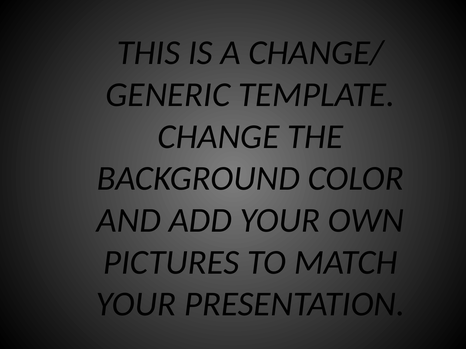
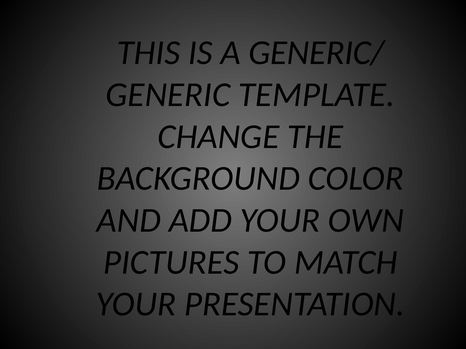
CHANGE/: CHANGE/ -> GENERIC/
